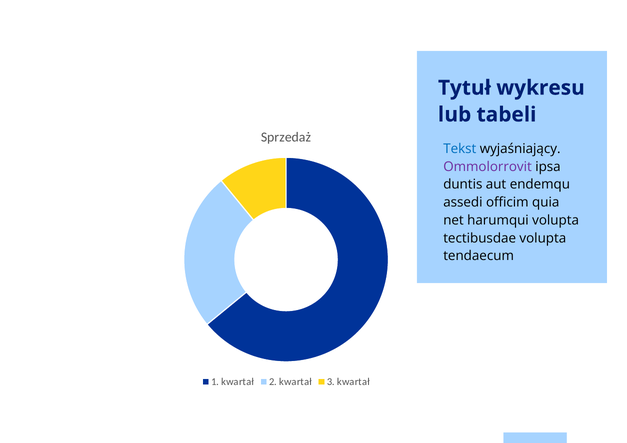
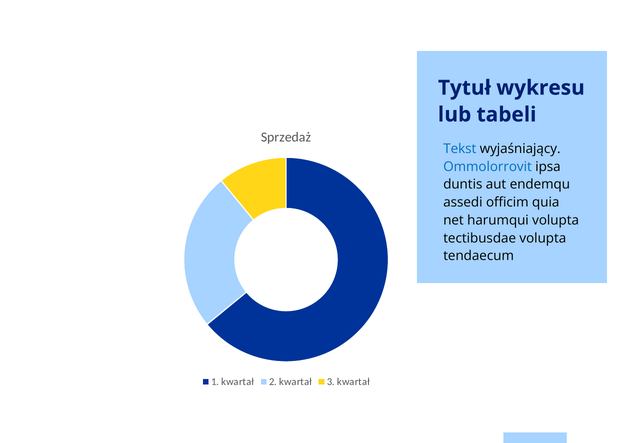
Ommolorrovit colour: purple -> blue
